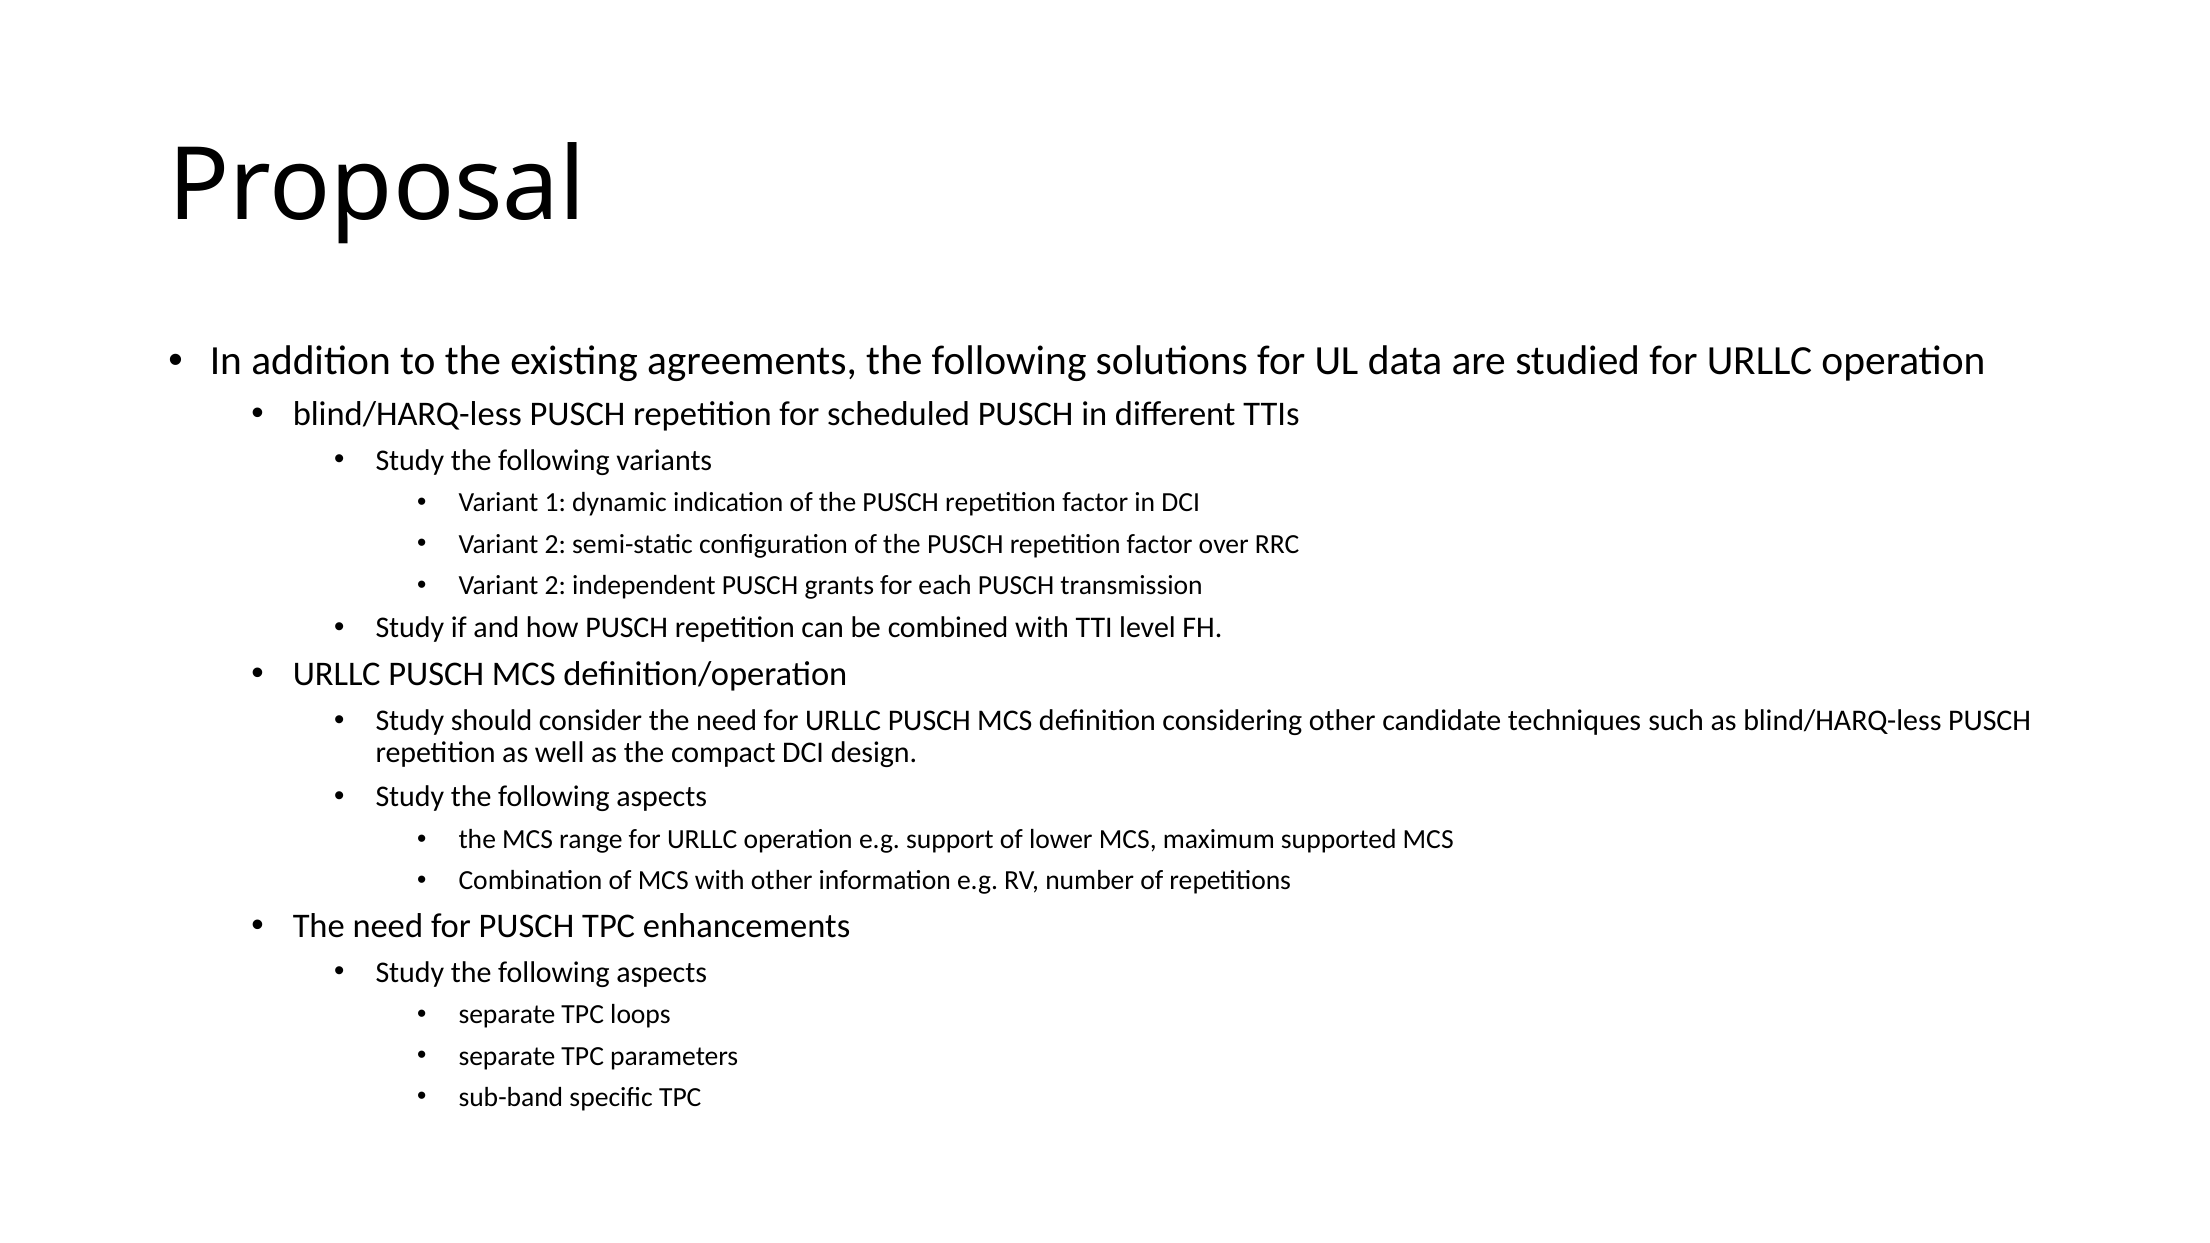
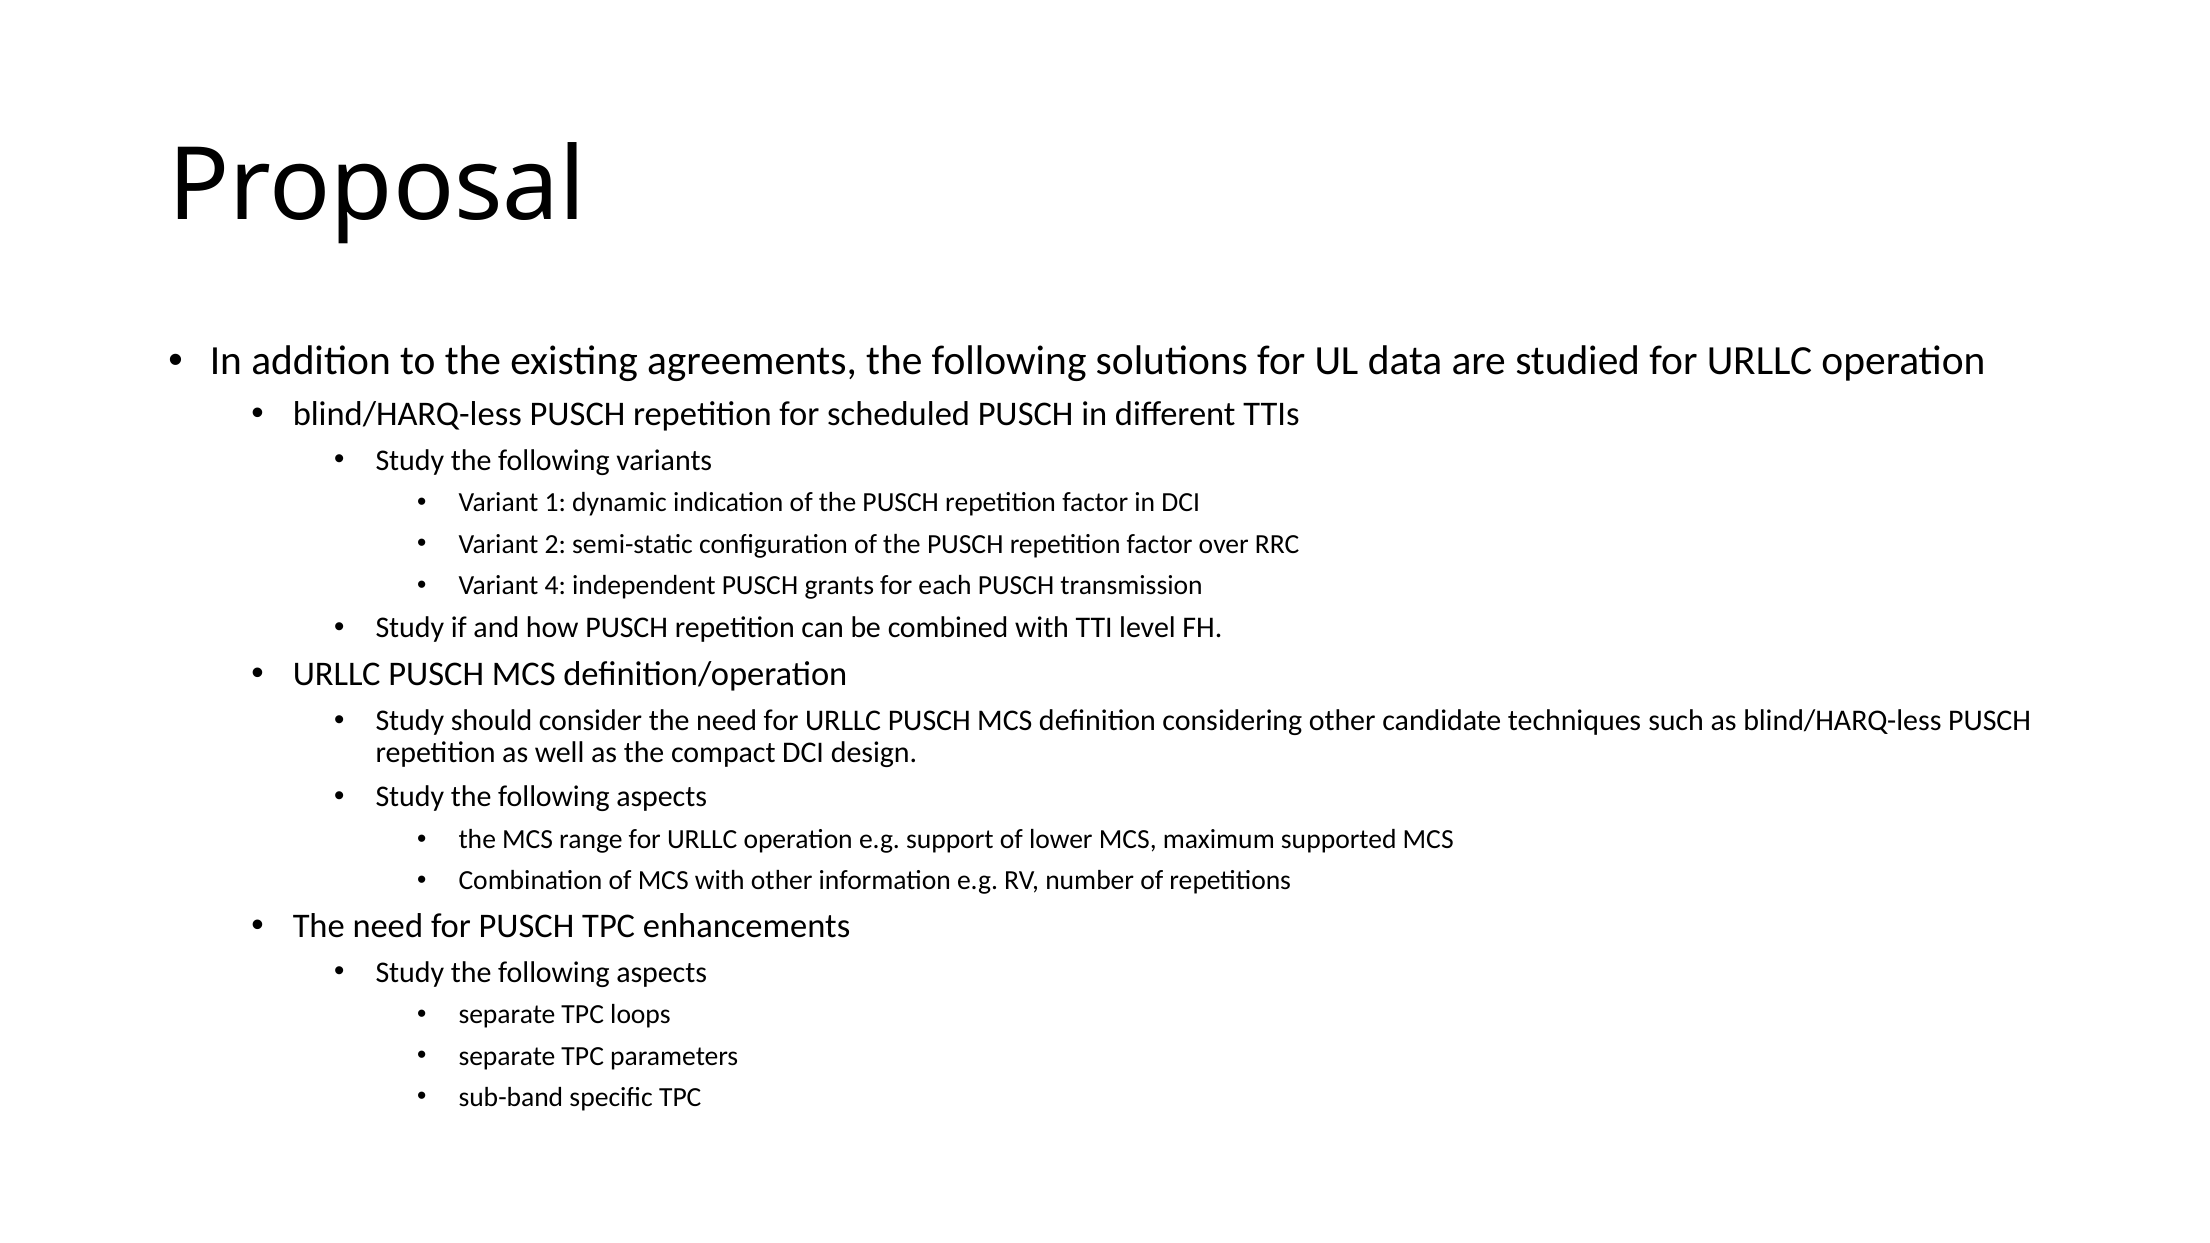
2 at (555, 585): 2 -> 4
